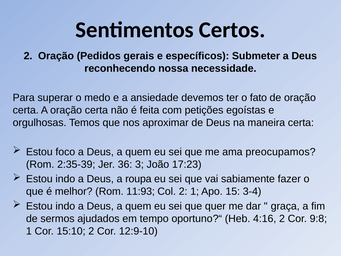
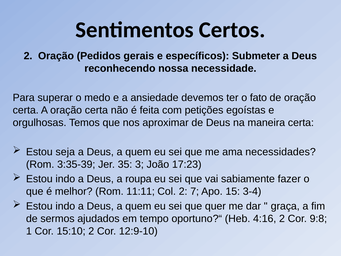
foco: foco -> seja
preocupamos: preocupamos -> necessidades
2:35-39: 2:35-39 -> 3:35-39
36: 36 -> 35
11:93: 11:93 -> 11:11
2 1: 1 -> 7
